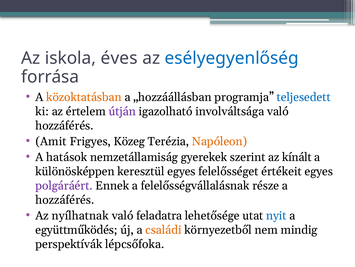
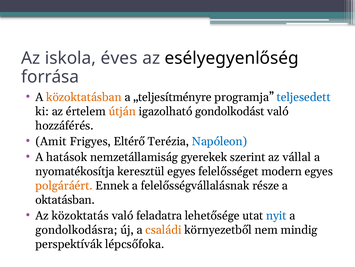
esélyegyenlőség colour: blue -> black
„hozzáállásban: „hozzáállásban -> „teljesítményre
útján colour: purple -> orange
involváltsága: involváltsága -> gondolkodást
Közeg: Közeg -> Eltérő
Napóleon colour: orange -> blue
kínált: kínált -> vállal
különösképpen: különösképpen -> nyomatékosítja
értékeit: értékeit -> modern
polgáráért colour: purple -> orange
hozzáférés at (65, 199): hozzáférés -> oktatásban
nyílhatnak: nyílhatnak -> közoktatás
együttműködés: együttműködés -> gondolkodásra
